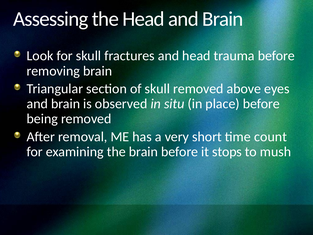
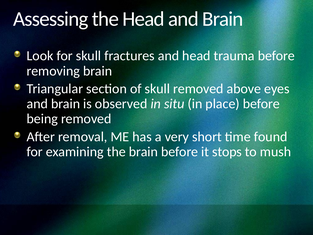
count: count -> found
